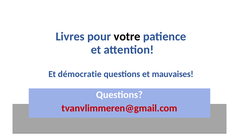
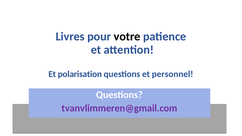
démocratie: démocratie -> polarisation
mauvaises: mauvaises -> personnel
tvanvlimmeren@gmail.com colour: red -> purple
